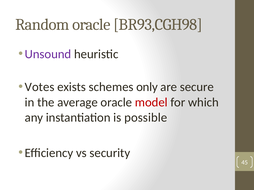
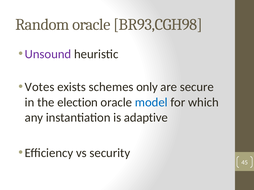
average: average -> election
model colour: red -> blue
possible: possible -> adaptive
